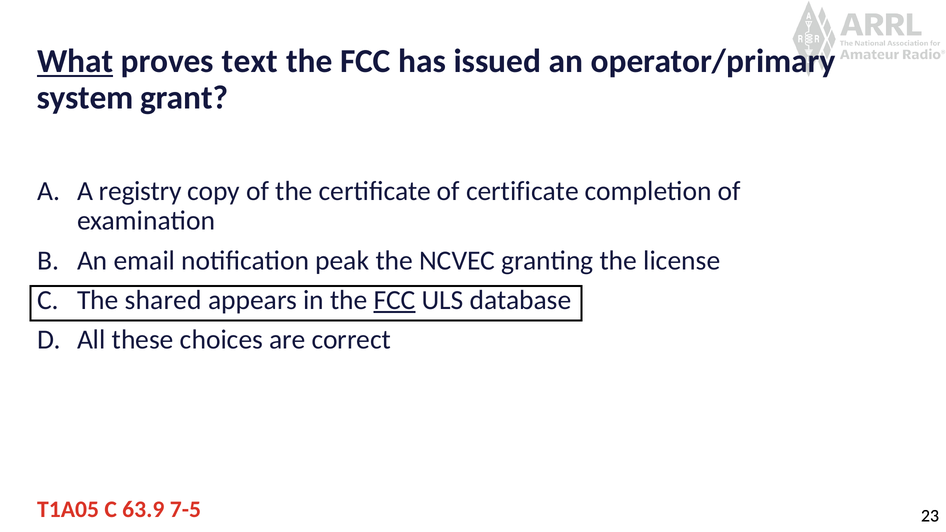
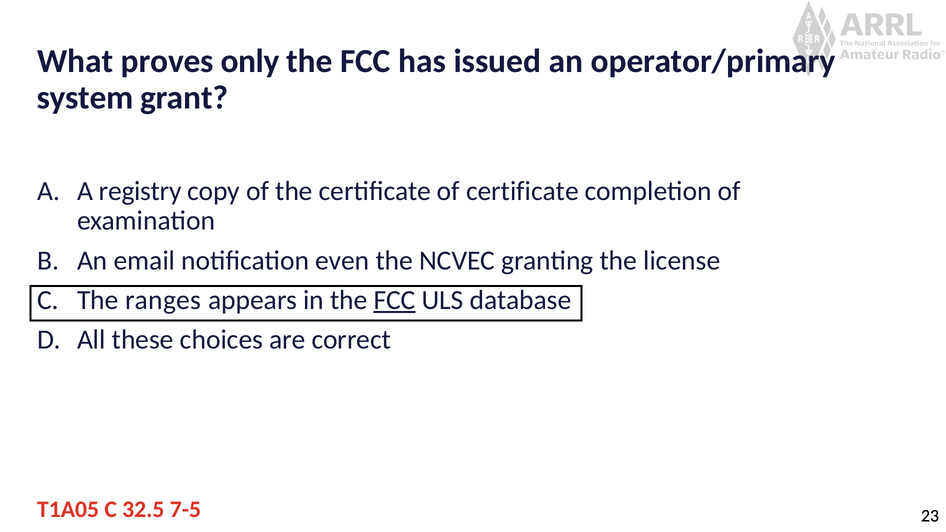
What underline: present -> none
text: text -> only
peak: peak -> even
shared: shared -> ranges
63.9: 63.9 -> 32.5
